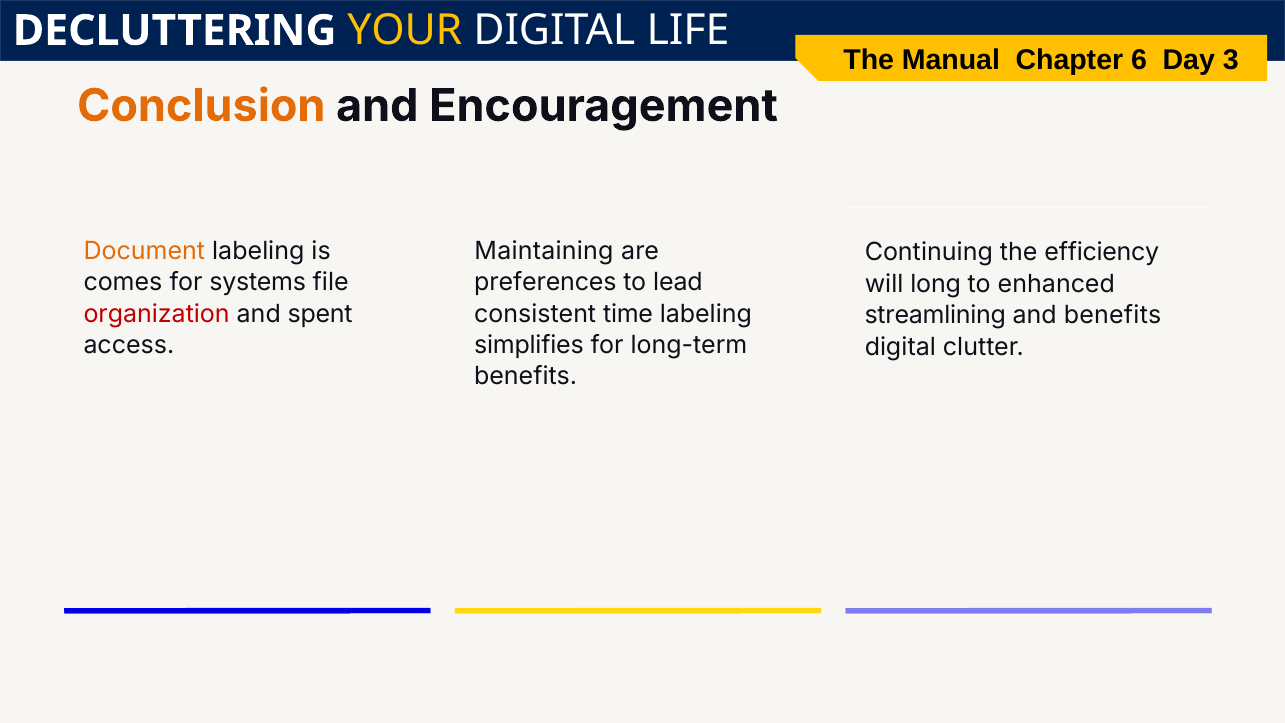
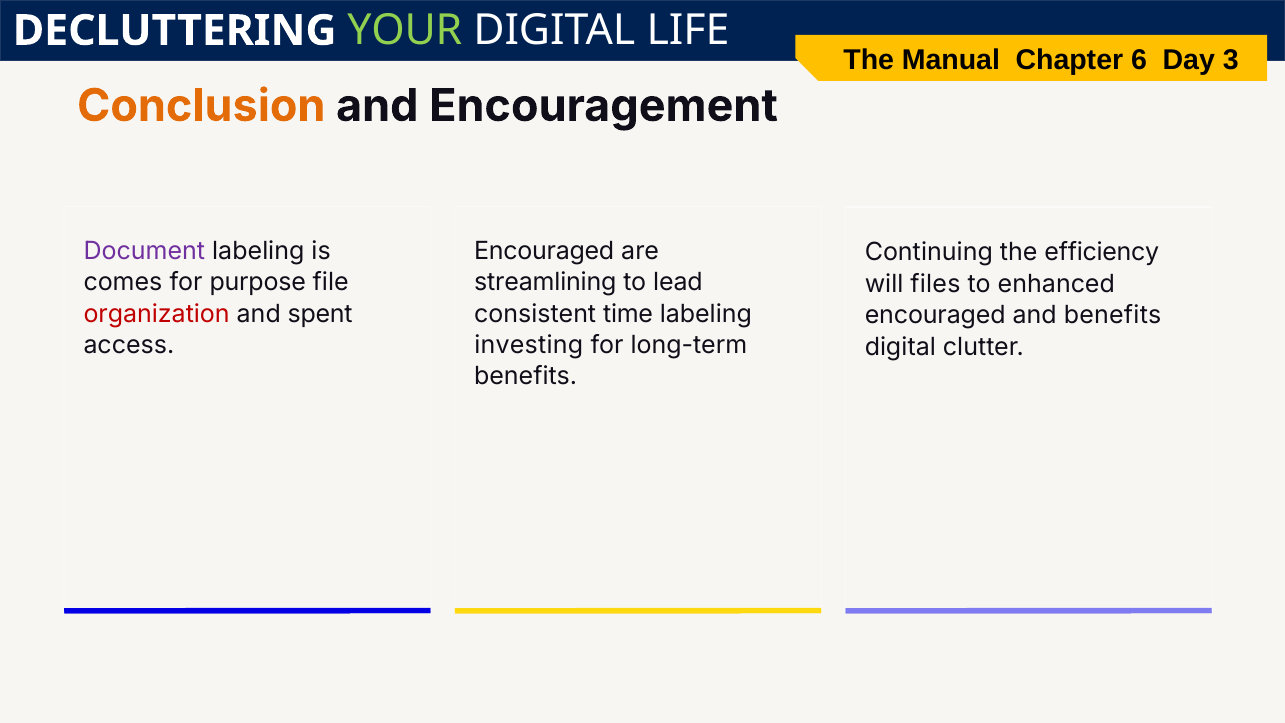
YOUR colour: yellow -> light green
Document colour: orange -> purple
Maintaining at (544, 251): Maintaining -> Encouraged
systems: systems -> purpose
preferences: preferences -> streamlining
long: long -> files
streamlining at (935, 315): streamlining -> encouraged
simplifies: simplifies -> investing
